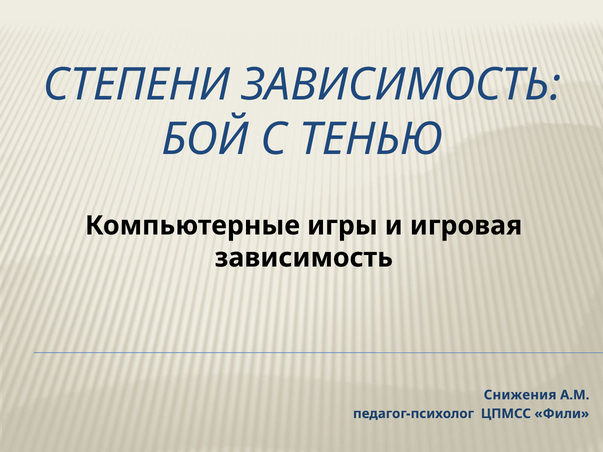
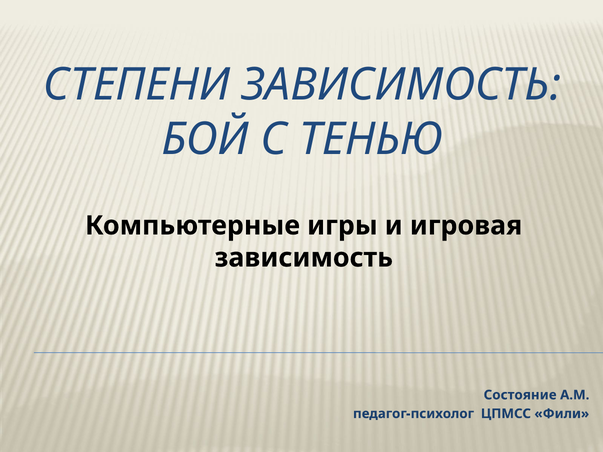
Снижения: Снижения -> Состояние
